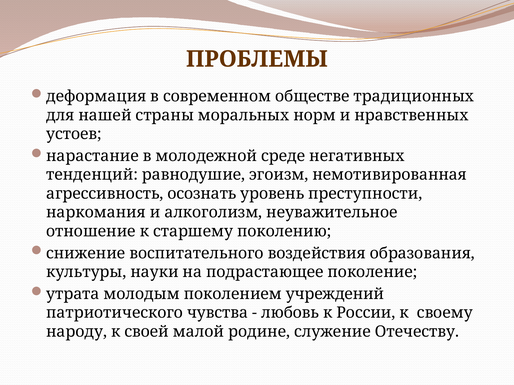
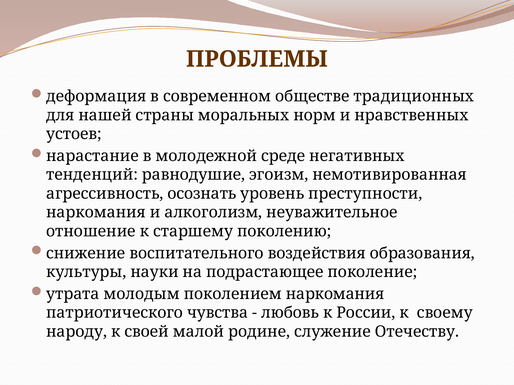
поколением учреждений: учреждений -> наркомания
